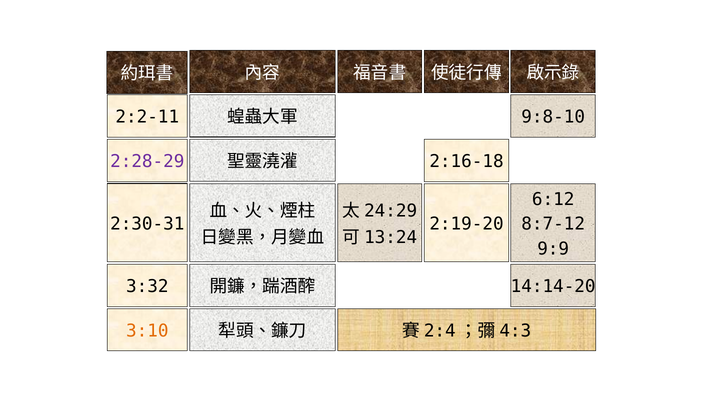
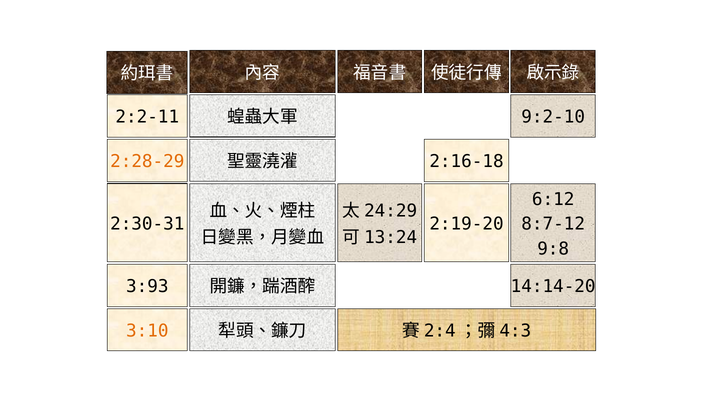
9:8-10: 9:8-10 -> 9:2-10
2:28-29 colour: purple -> orange
9:9: 9:9 -> 9:8
3:32: 3:32 -> 3:93
